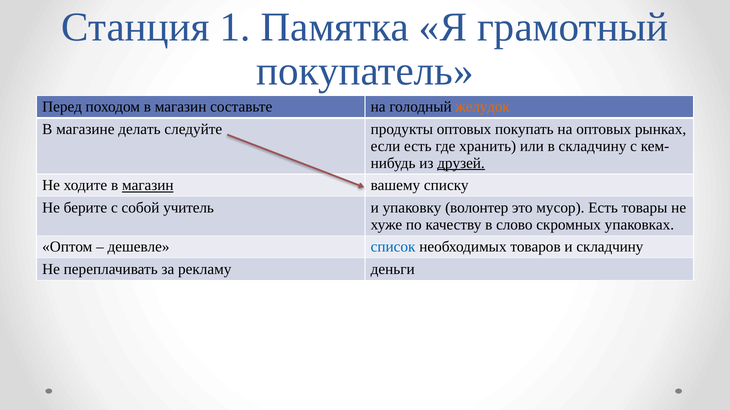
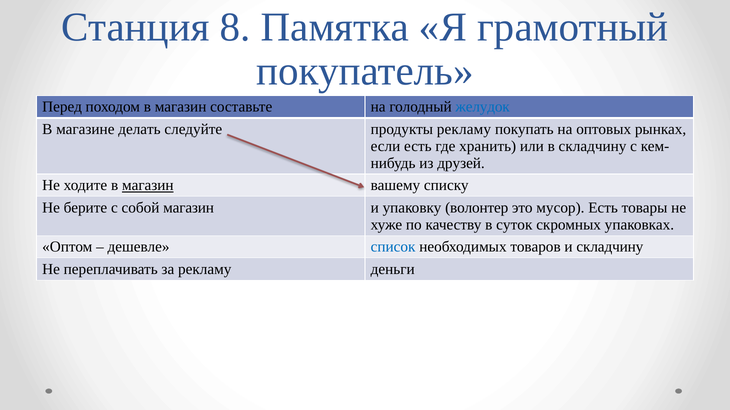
1: 1 -> 8
желудок colour: orange -> blue
продукты оптовых: оптовых -> рекламу
друзей underline: present -> none
собой учитель: учитель -> магазин
слово: слово -> суток
